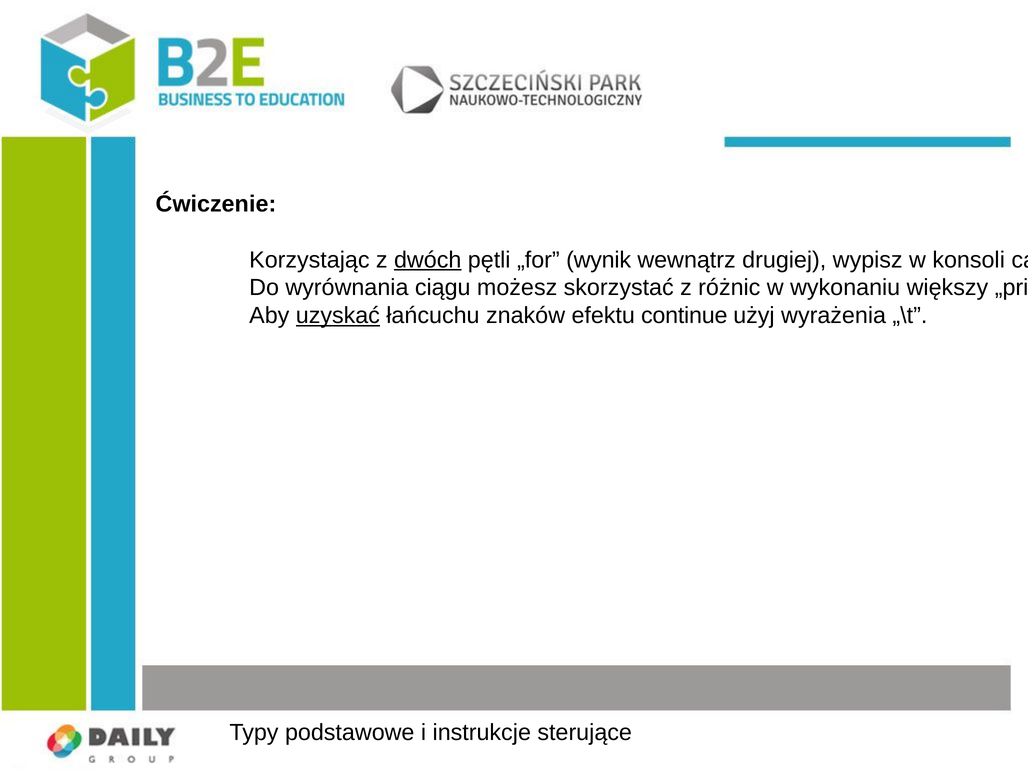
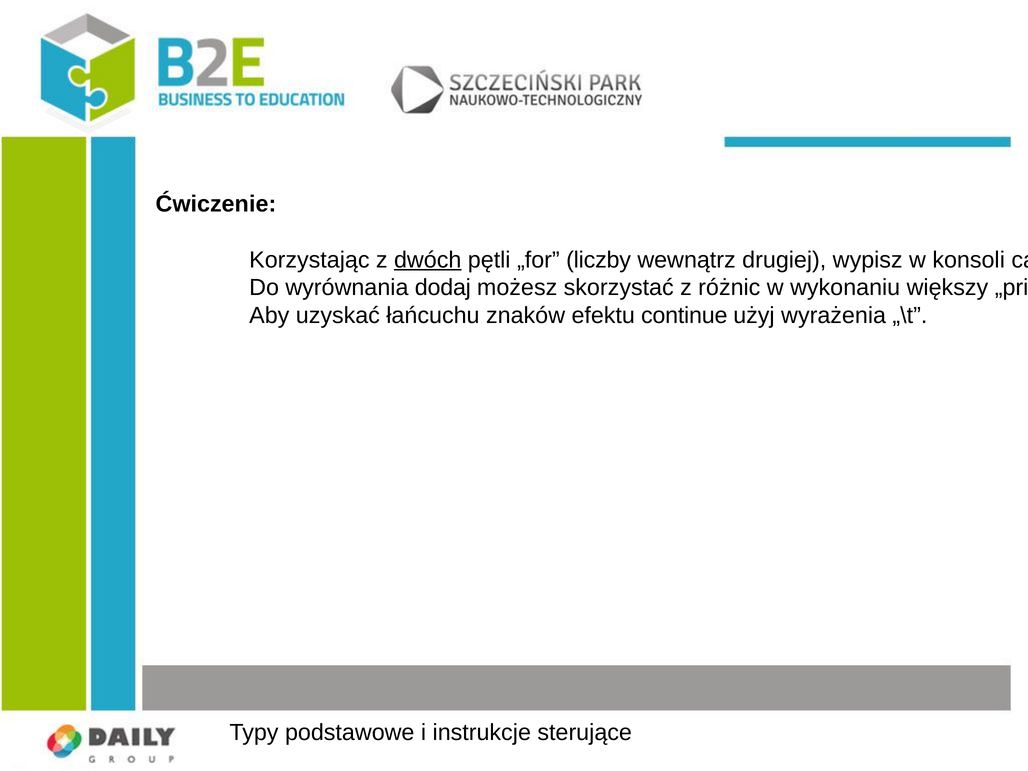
wynik: wynik -> liczby
ciągu: ciągu -> dodaj
uzyskać underline: present -> none
